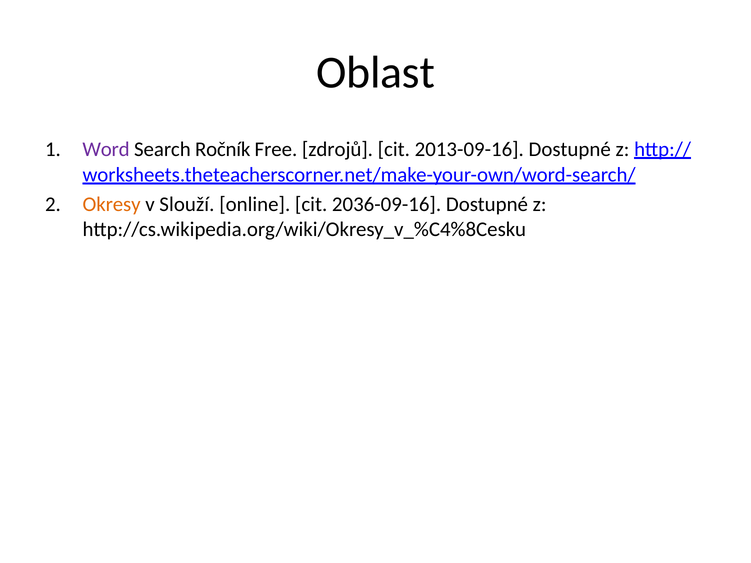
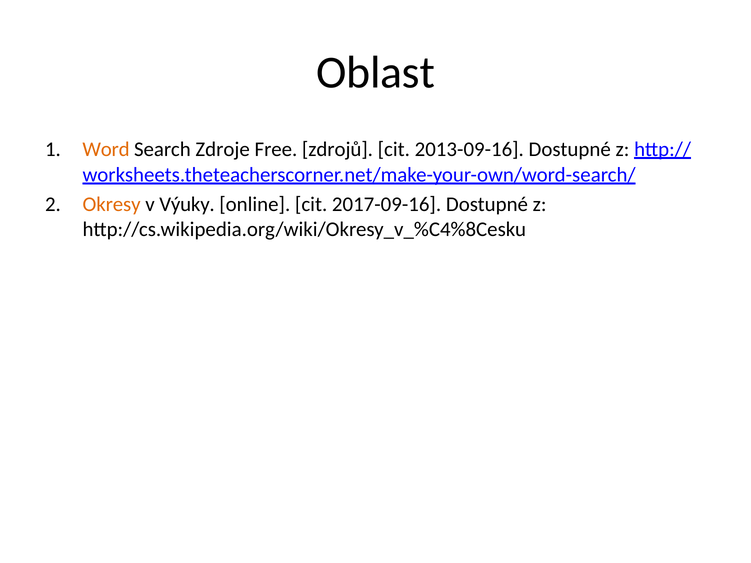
Word colour: purple -> orange
Ročník: Ročník -> Zdroje
Slouží: Slouží -> Výuky
2036-09-16: 2036-09-16 -> 2017-09-16
